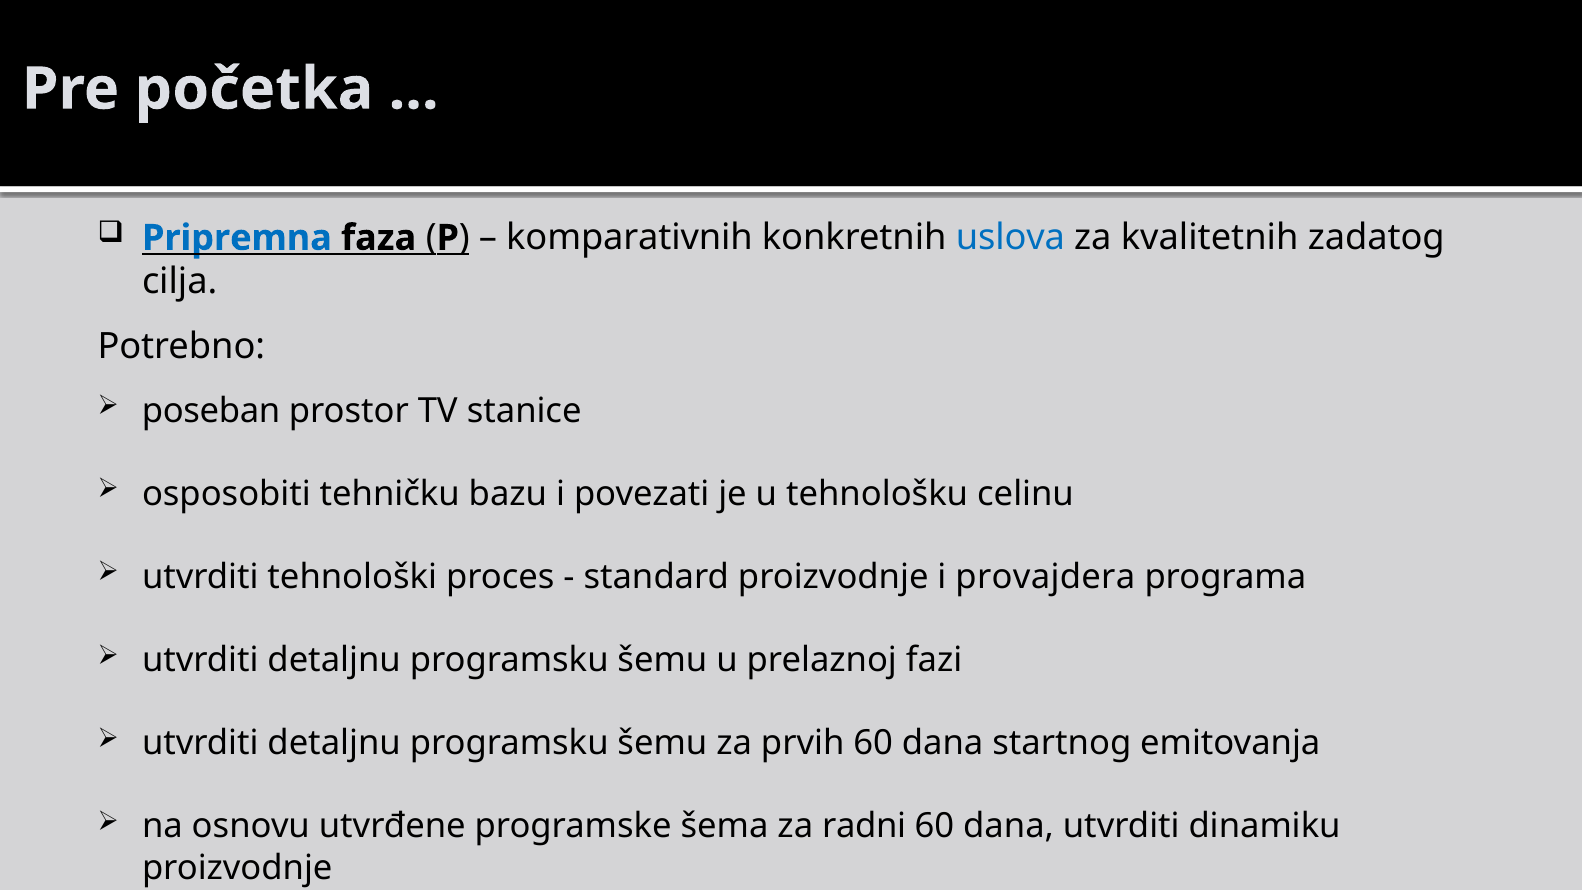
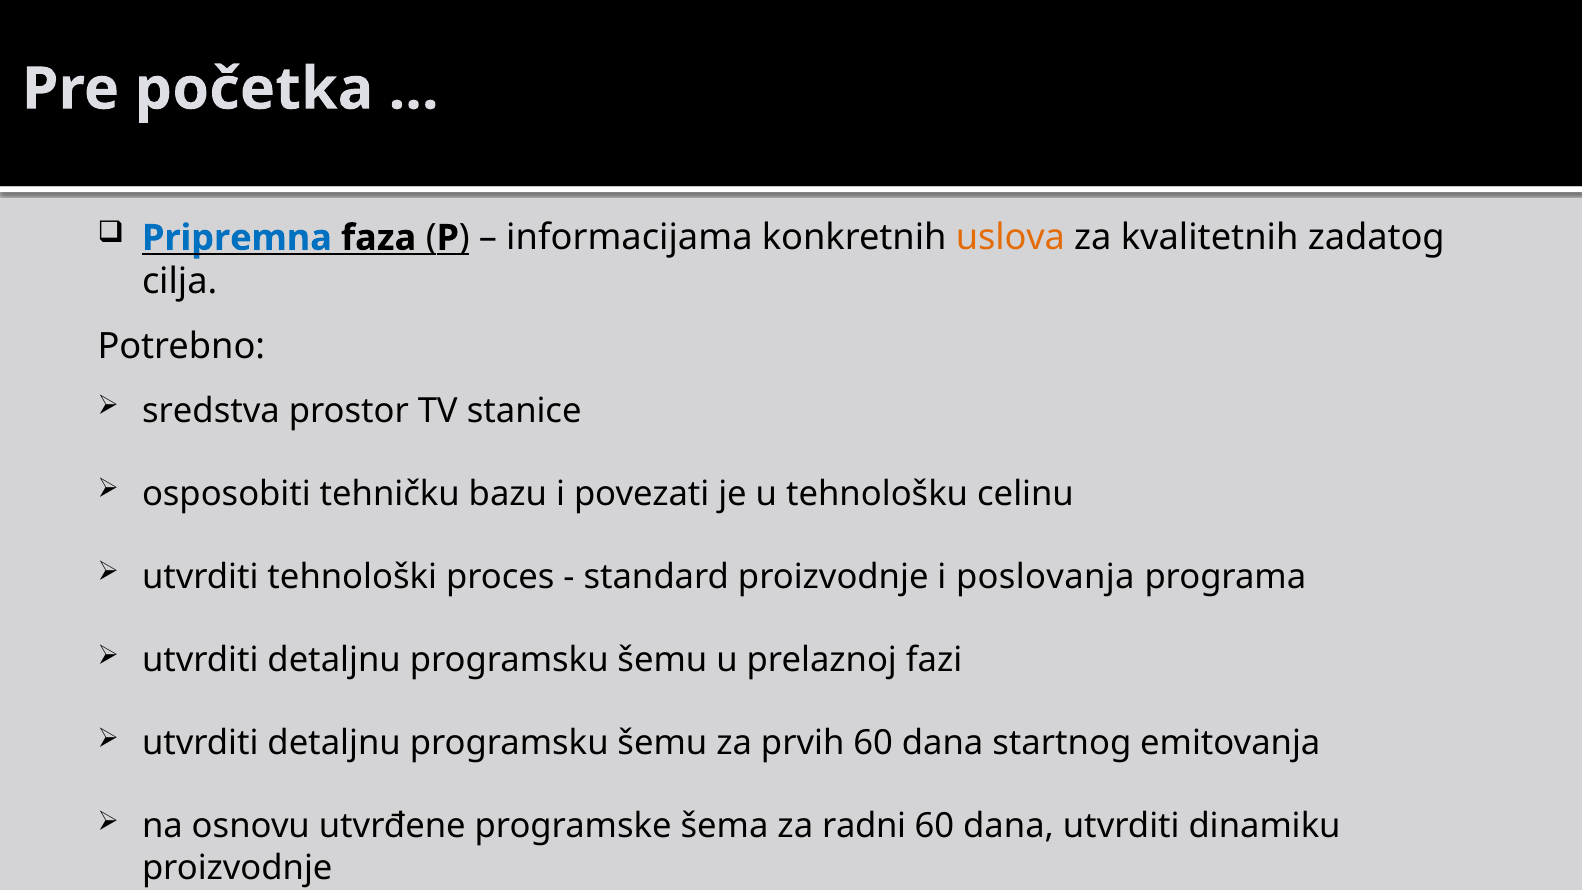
komparativnih: komparativnih -> informacijama
uslova colour: blue -> orange
poseban: poseban -> sredstva
provajdera: provajdera -> poslovanja
